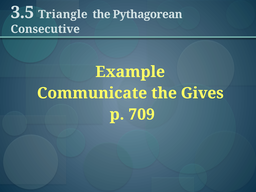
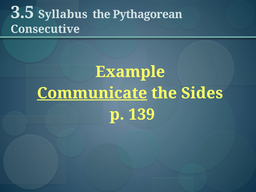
Triangle: Triangle -> Syllabus
Communicate underline: none -> present
Gives: Gives -> Sides
709: 709 -> 139
